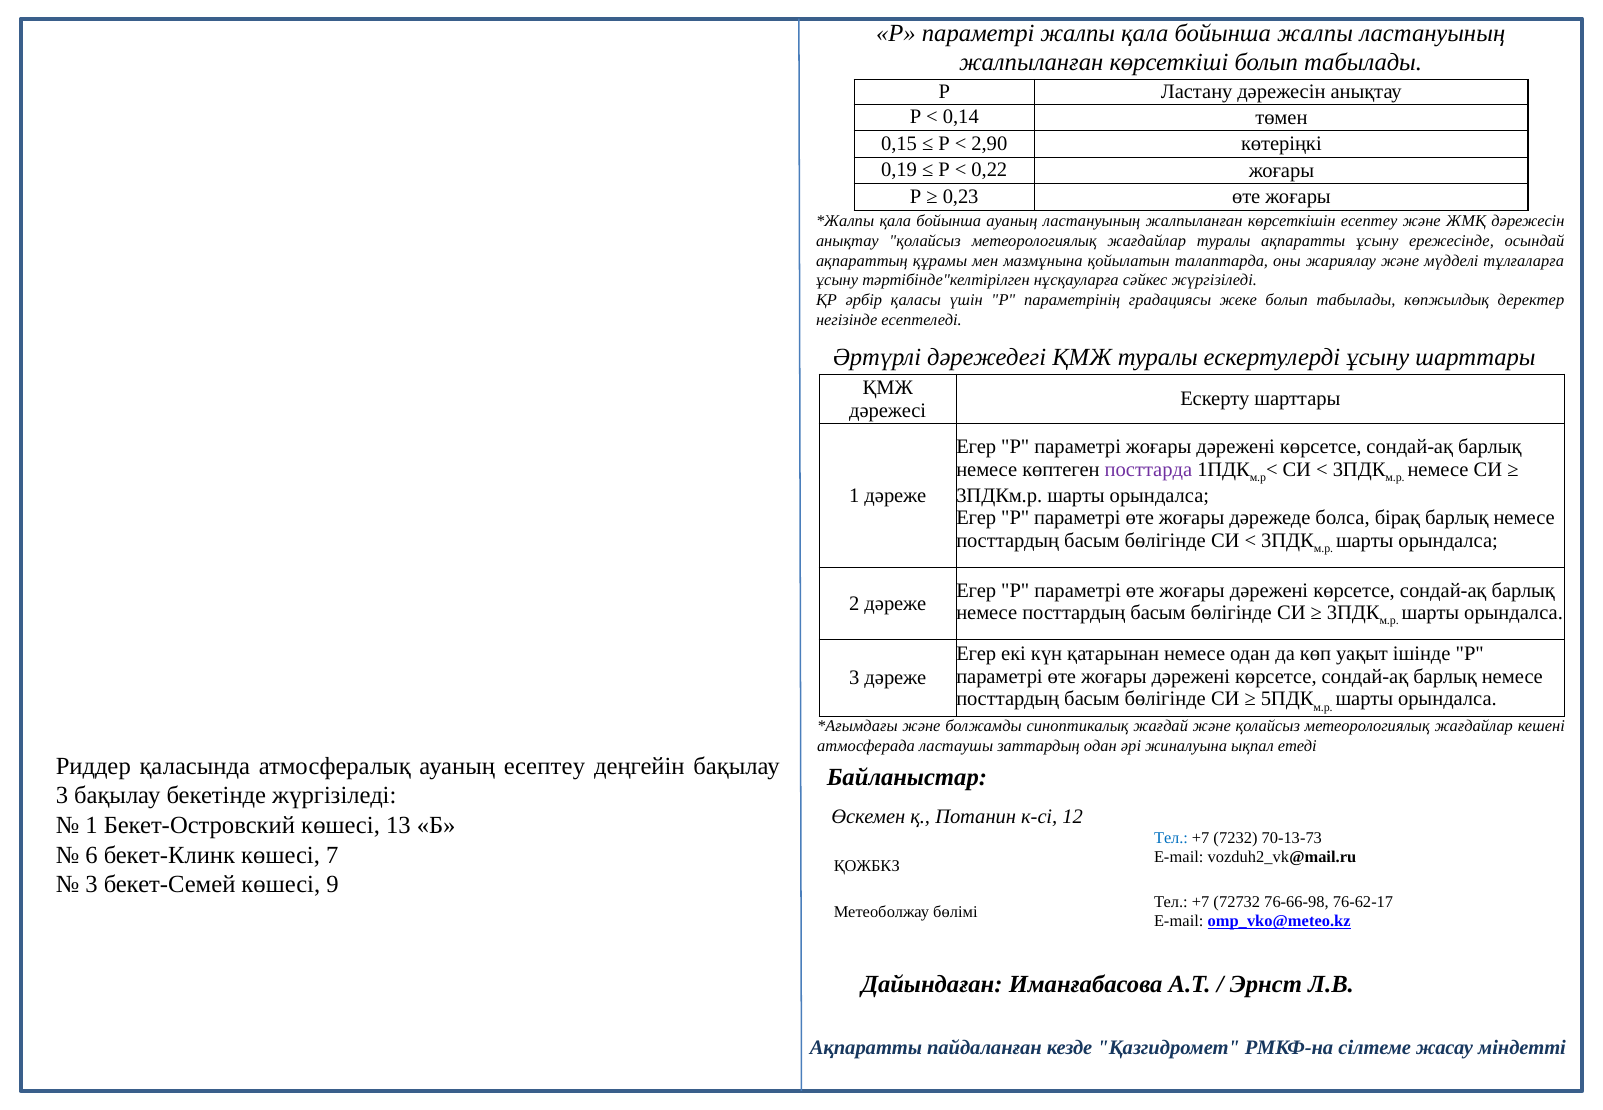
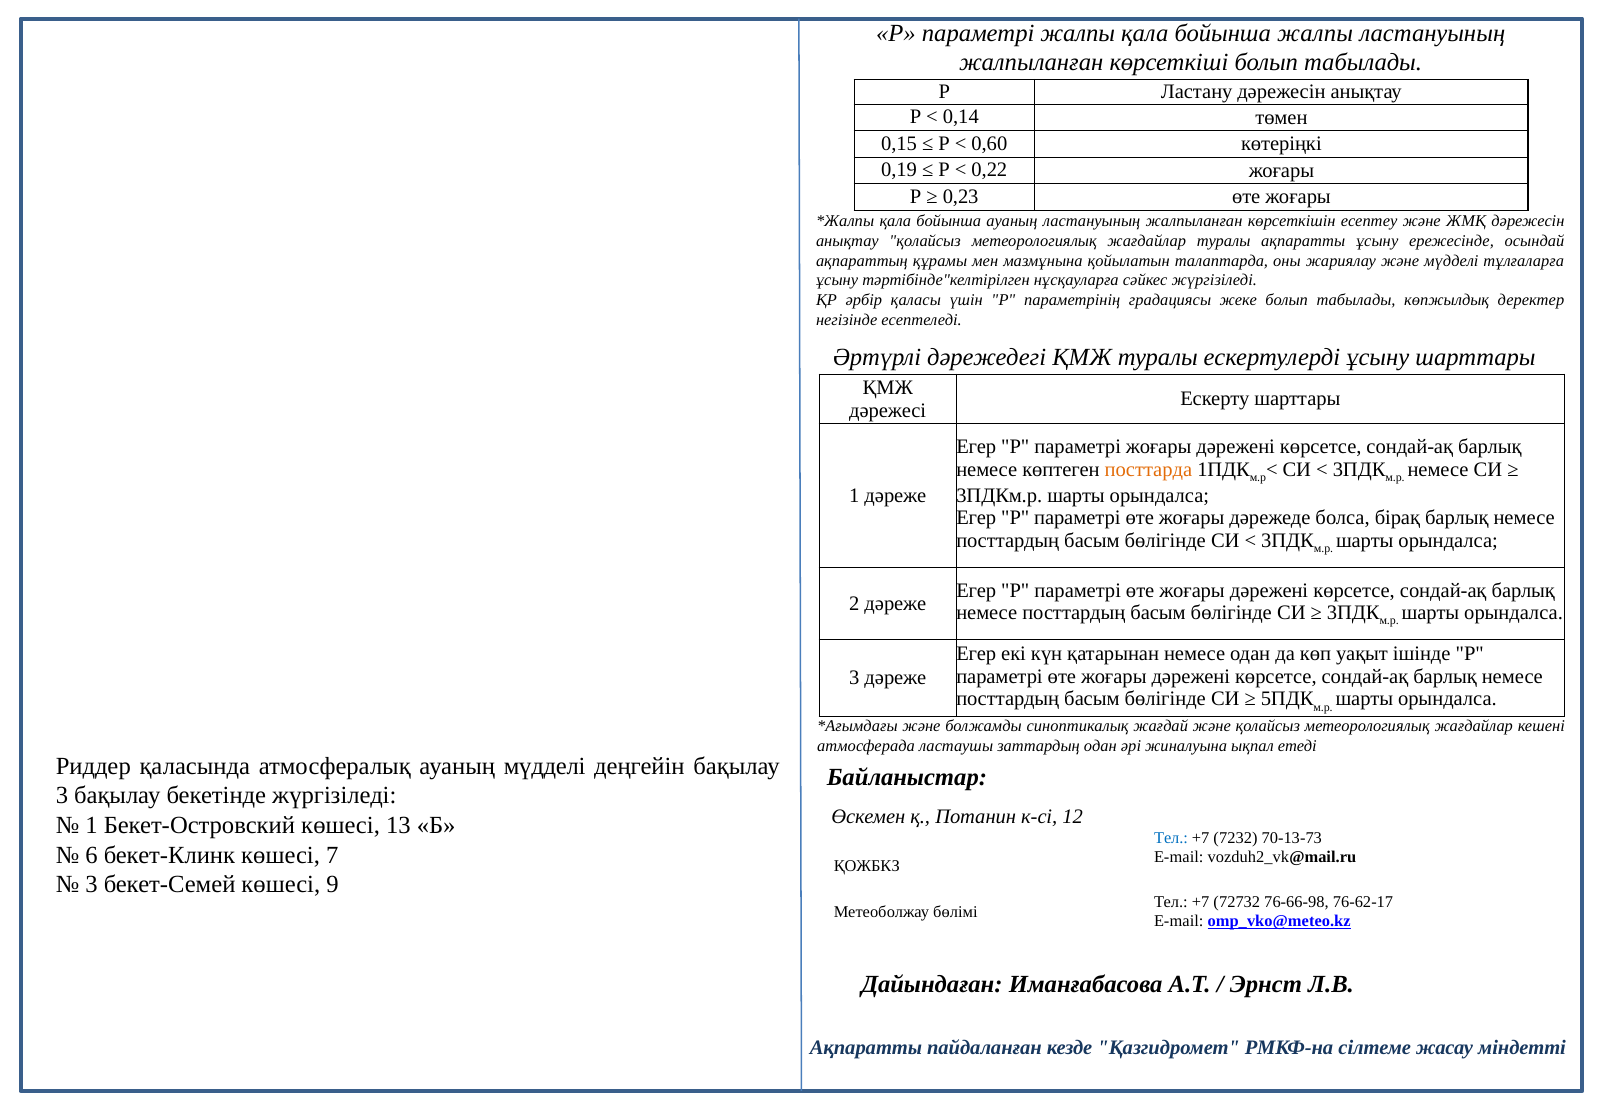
2,90: 2,90 -> 0,60
посттарда colour: purple -> orange
ауаның есептеу: есептеу -> мүдделі
